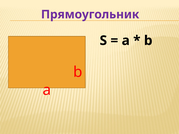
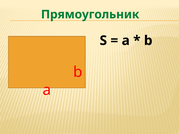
Прямоугольник colour: purple -> green
